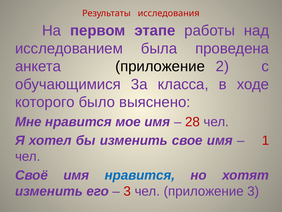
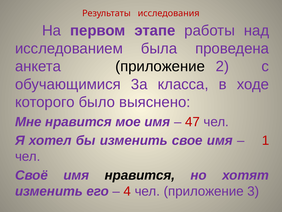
28: 28 -> 47
нравится at (140, 175) colour: blue -> black
3 at (127, 191): 3 -> 4
